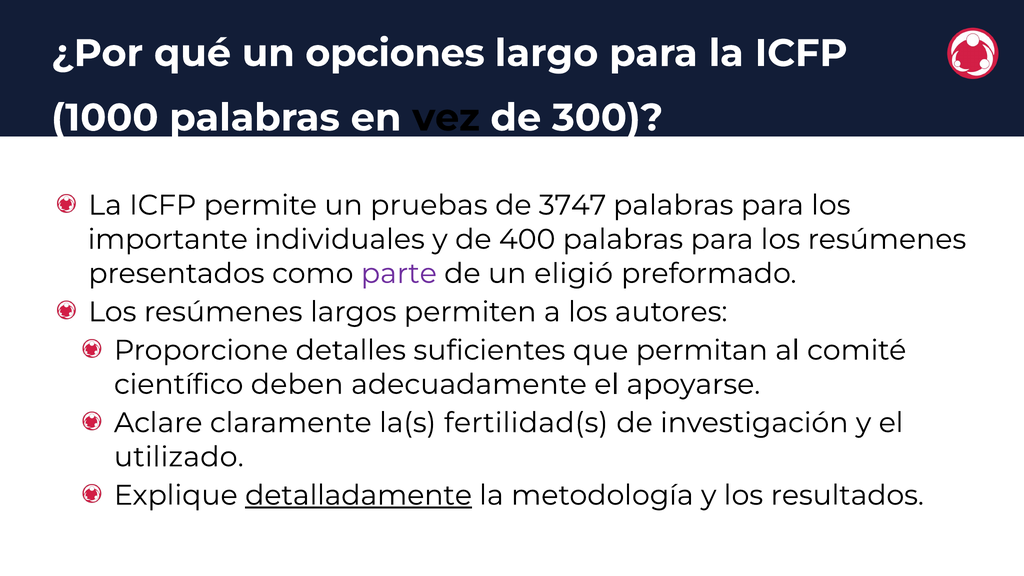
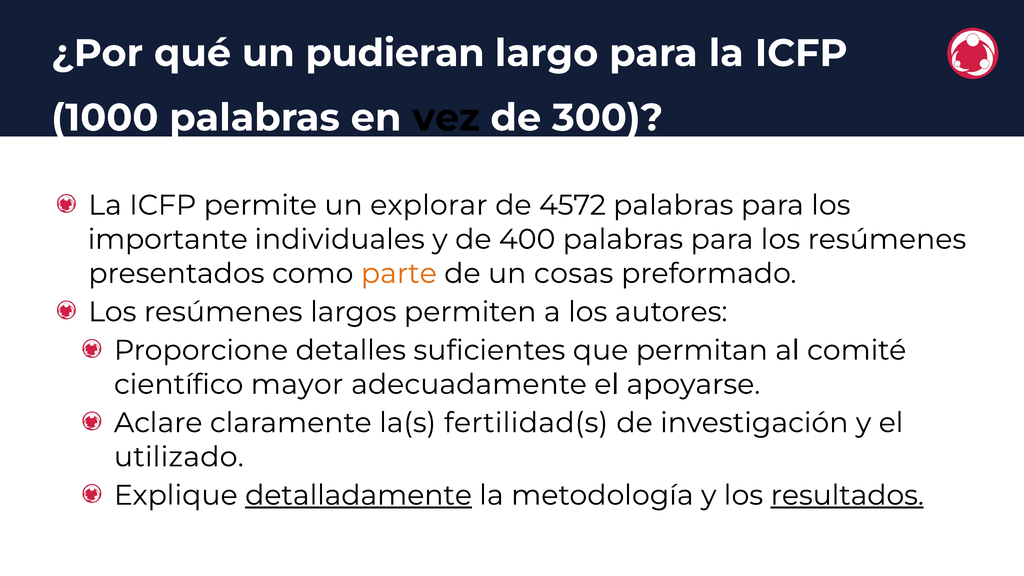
opciones: opciones -> pudieran
pruebas: pruebas -> explorar
3747: 3747 -> 4572
parte colour: purple -> orange
eligió: eligió -> cosas
deben: deben -> mayor
resultados underline: none -> present
